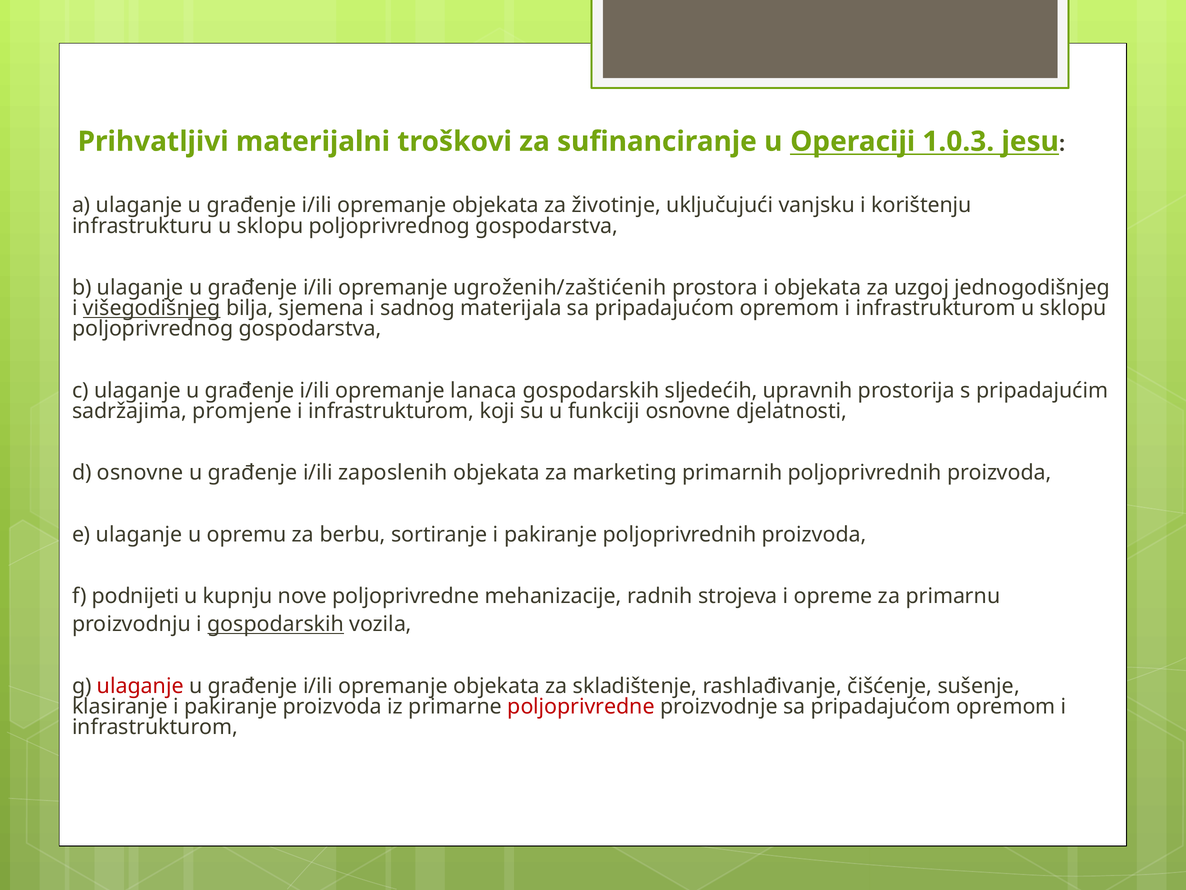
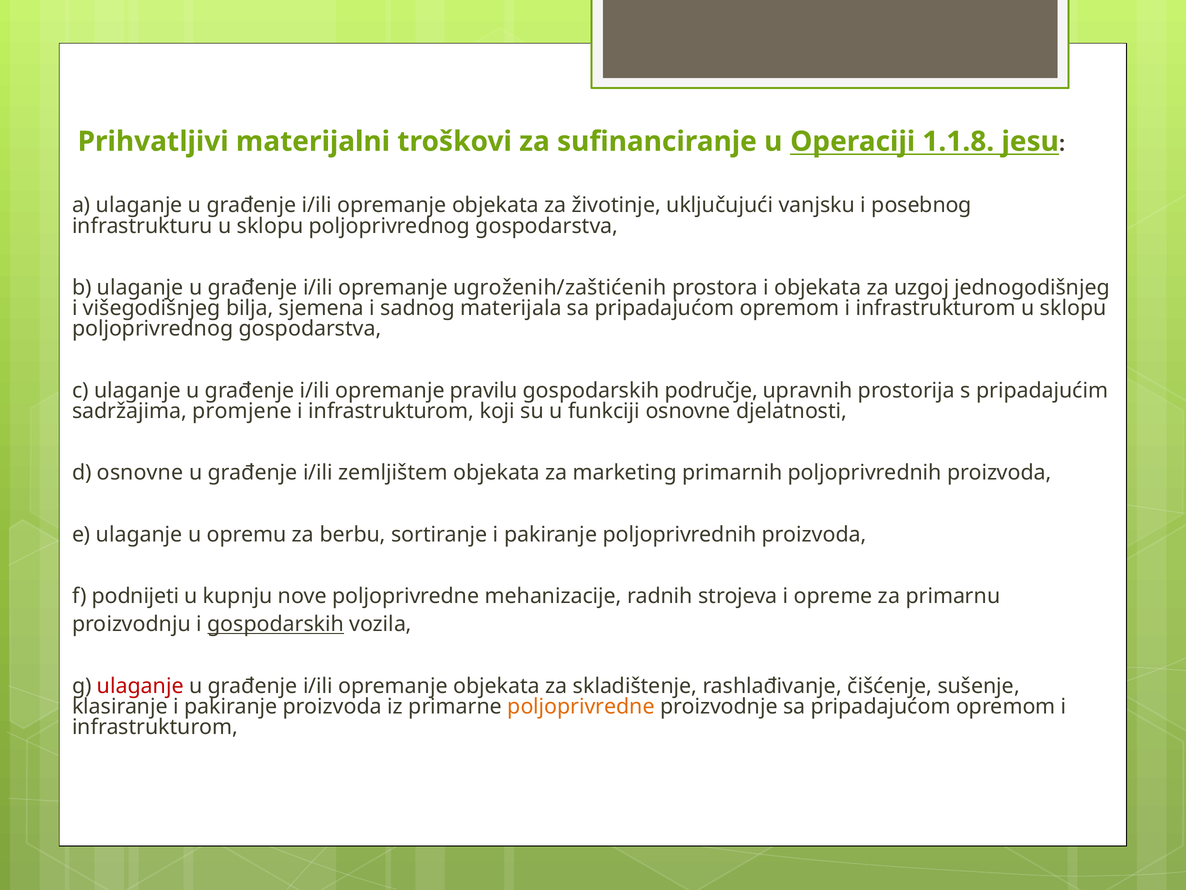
1.0.3: 1.0.3 -> 1.1.8
korištenju: korištenju -> posebnog
višegodišnjeg underline: present -> none
lanaca: lanaca -> pravilu
sljedećih: sljedećih -> područje
zaposlenih: zaposlenih -> zemljištem
poljoprivredne at (581, 706) colour: red -> orange
